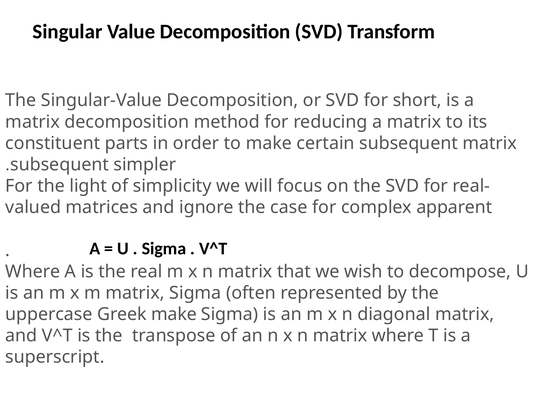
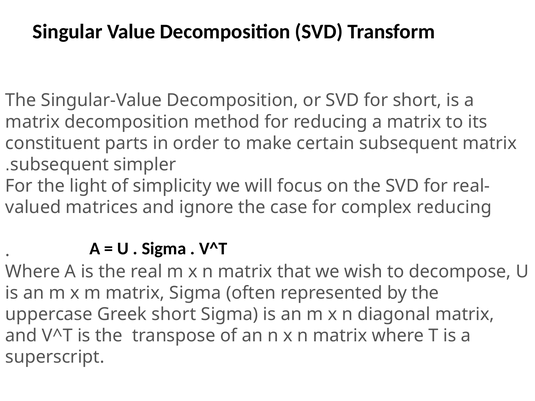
complex apparent: apparent -> reducing
Greek make: make -> short
